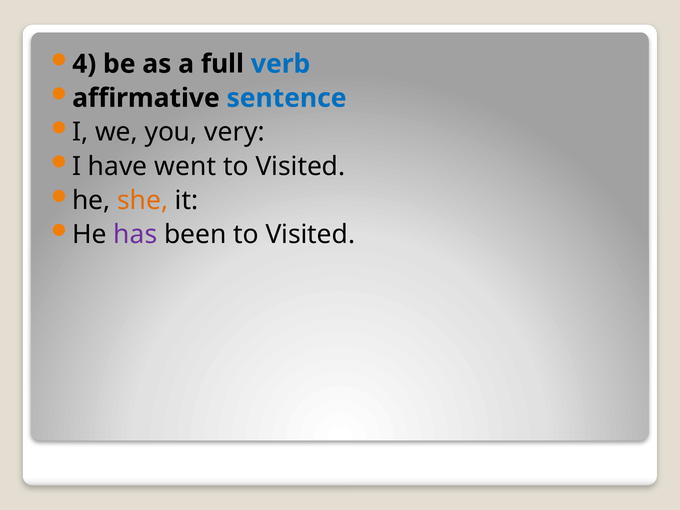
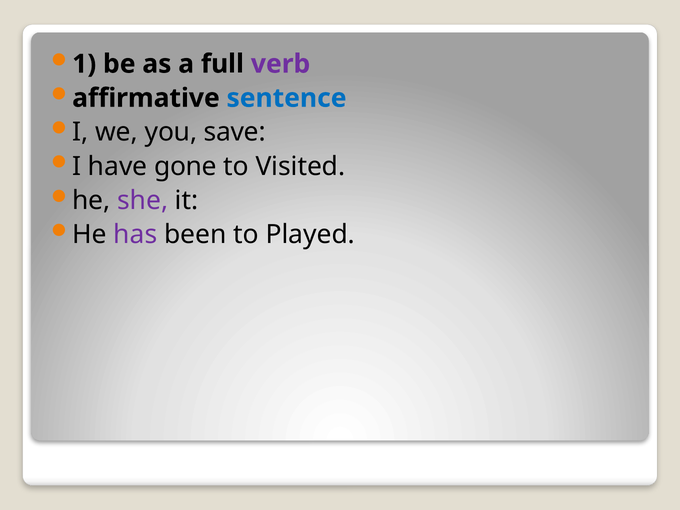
4: 4 -> 1
verb colour: blue -> purple
very: very -> save
went: went -> gone
she colour: orange -> purple
been to Visited: Visited -> Played
